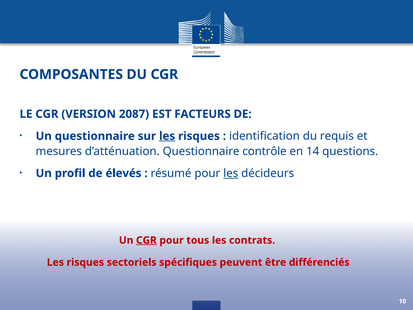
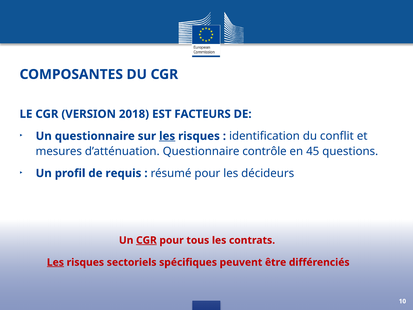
2087: 2087 -> 2018
requis: requis -> conflit
14: 14 -> 45
élevés: élevés -> requis
les at (231, 173) underline: present -> none
Les at (55, 262) underline: none -> present
